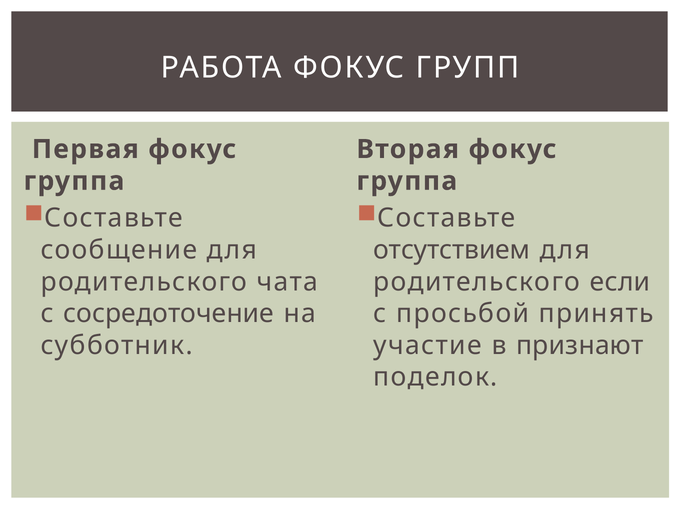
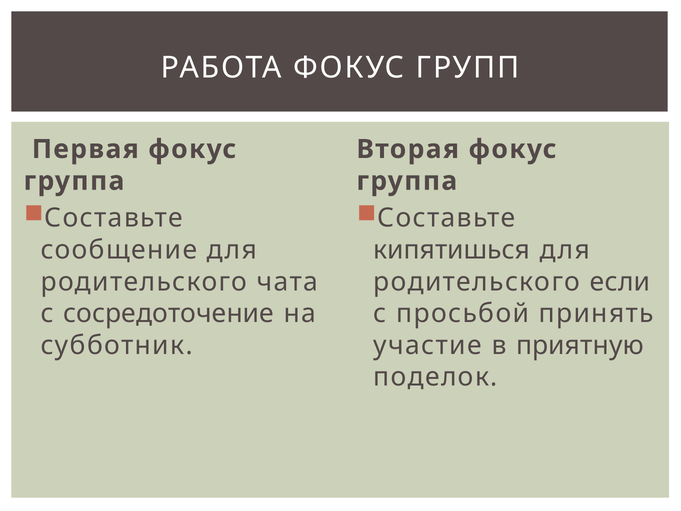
отсутствием: отсутствием -> кипятишься
признают: признают -> приятную
